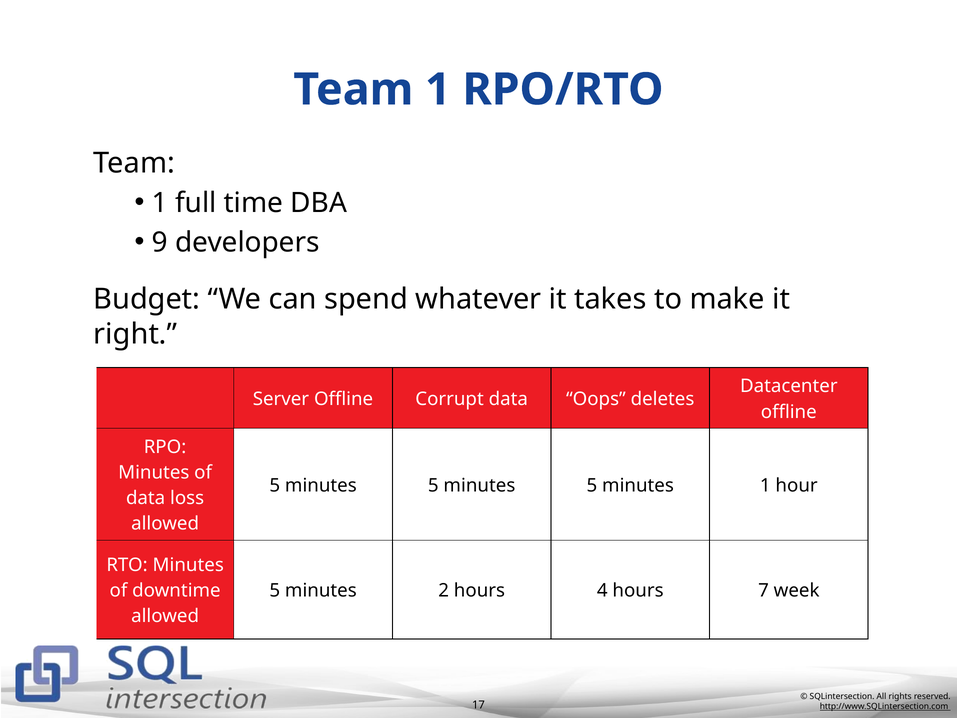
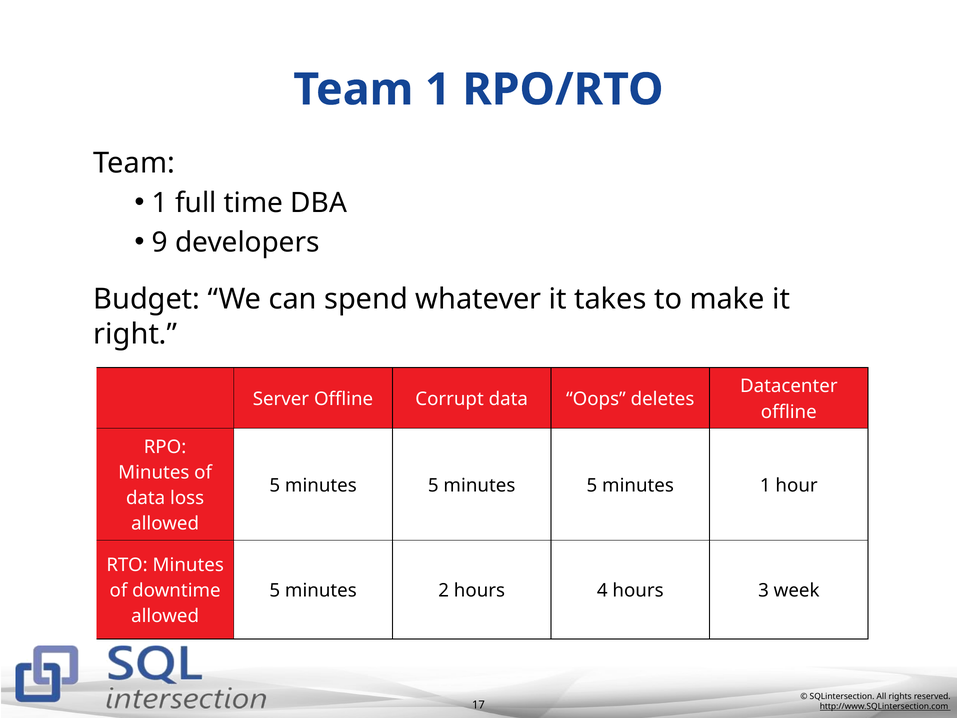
7: 7 -> 3
